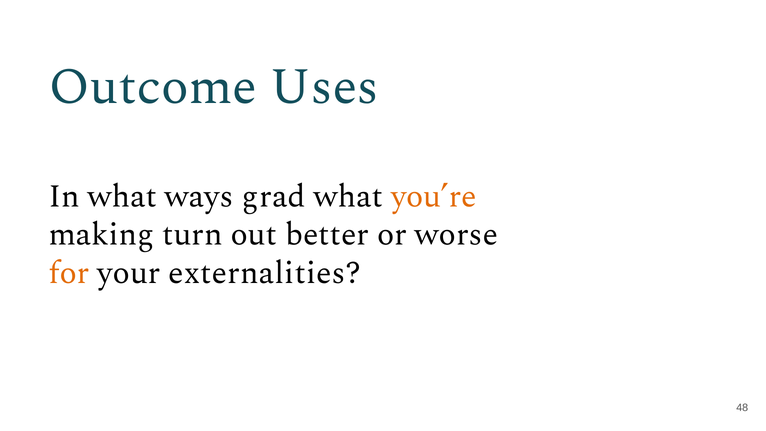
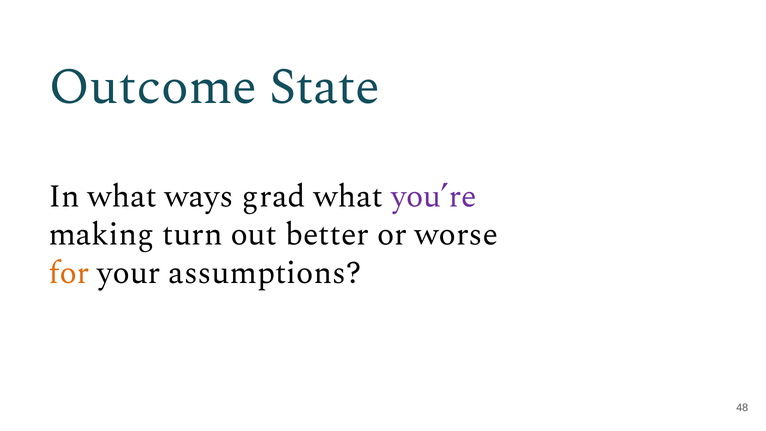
Uses: Uses -> State
you’re colour: orange -> purple
externalities: externalities -> assumptions
